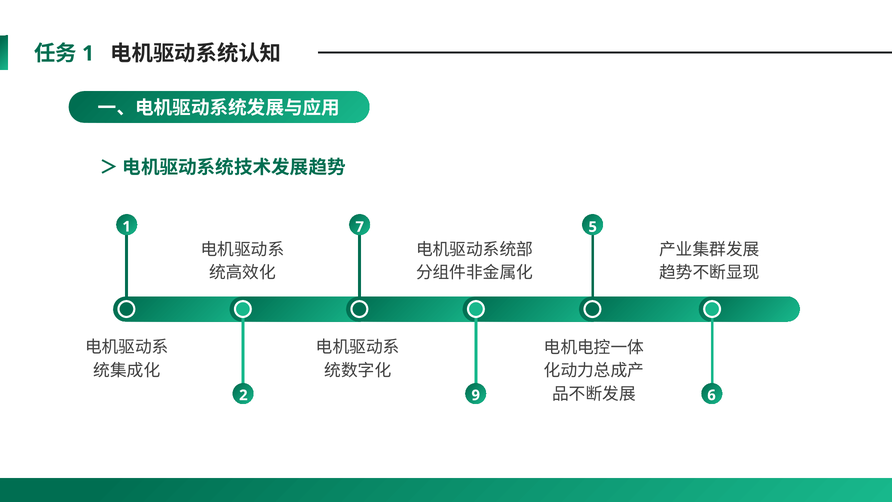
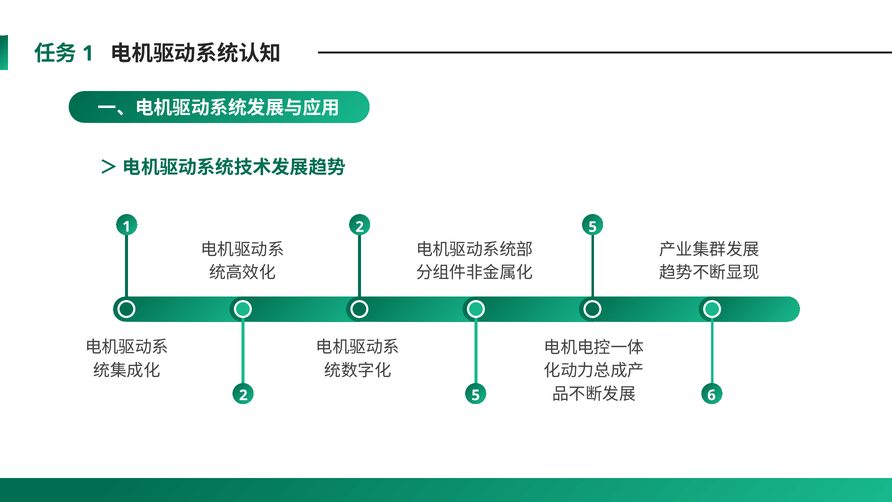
1 7: 7 -> 2
9 at (476, 395): 9 -> 5
